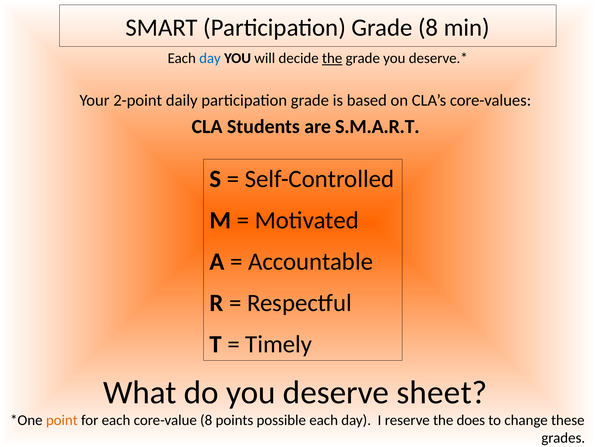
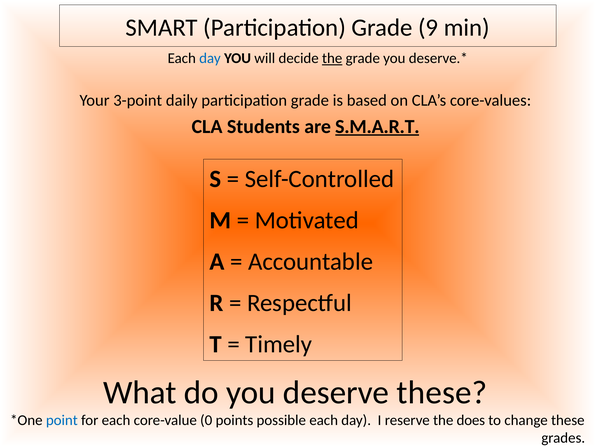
Grade 8: 8 -> 9
2-point: 2-point -> 3-point
S.M.A.R.T underline: none -> present
deserve sheet: sheet -> these
point colour: orange -> blue
core-value 8: 8 -> 0
